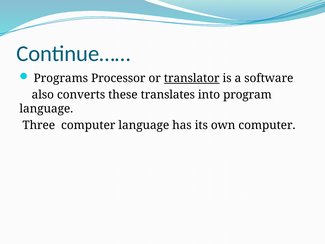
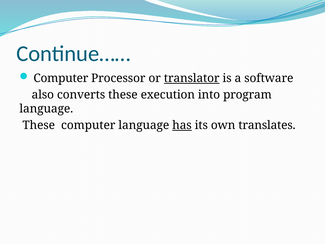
Programs at (61, 78): Programs -> Computer
translates: translates -> execution
Three at (39, 125): Three -> These
has underline: none -> present
own computer: computer -> translates
